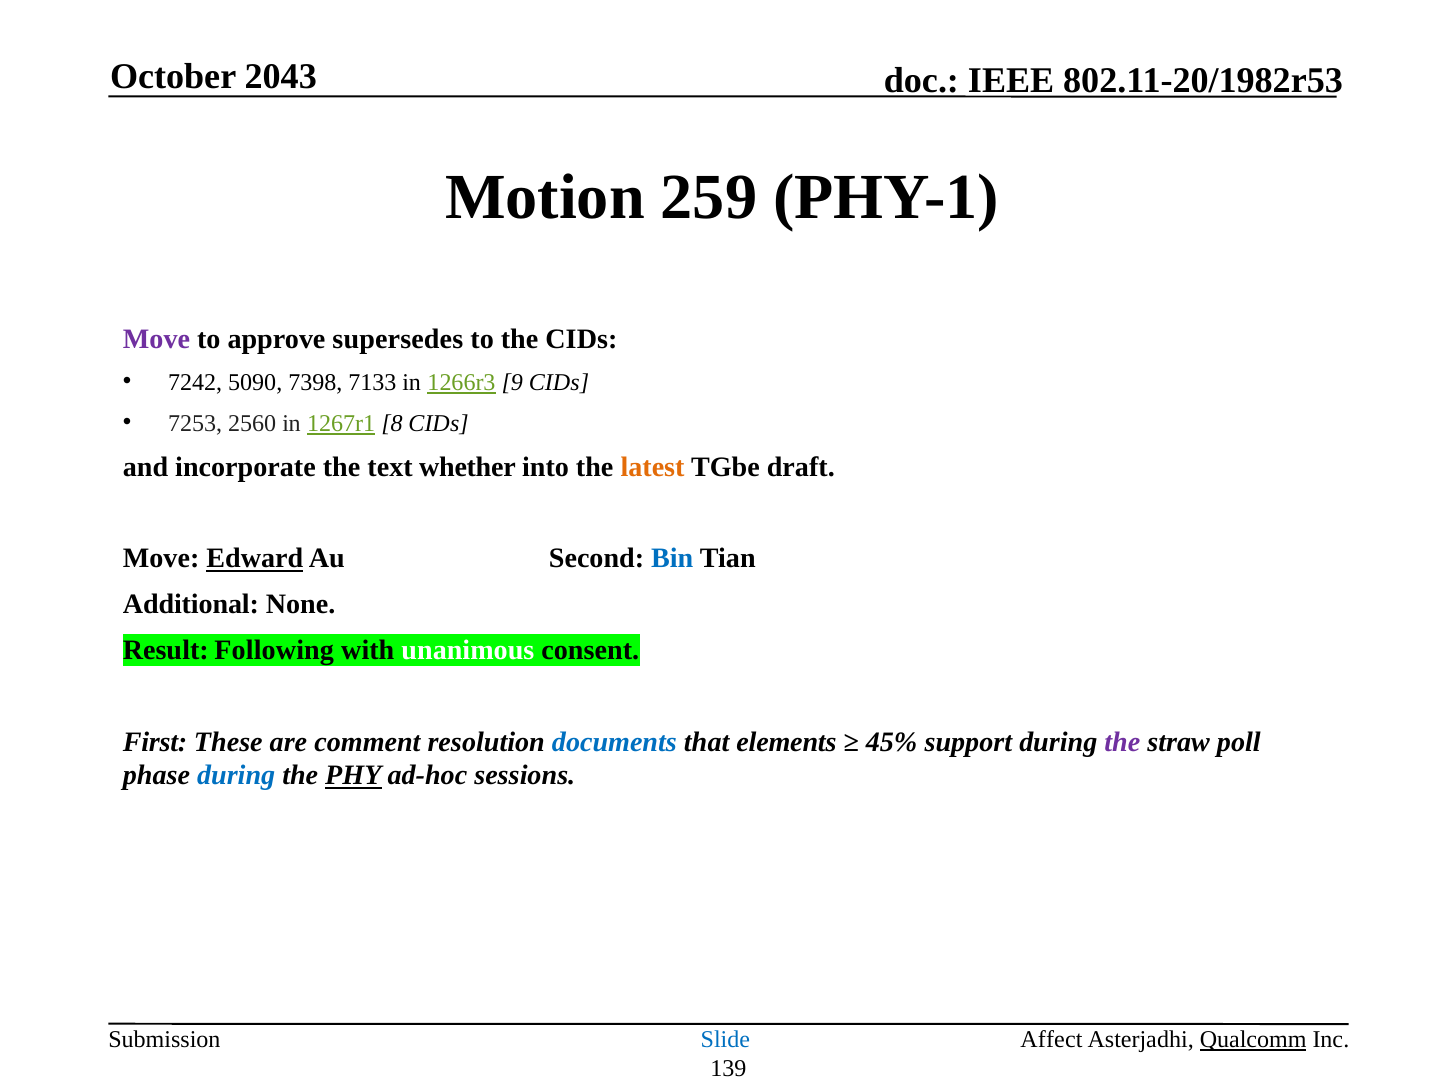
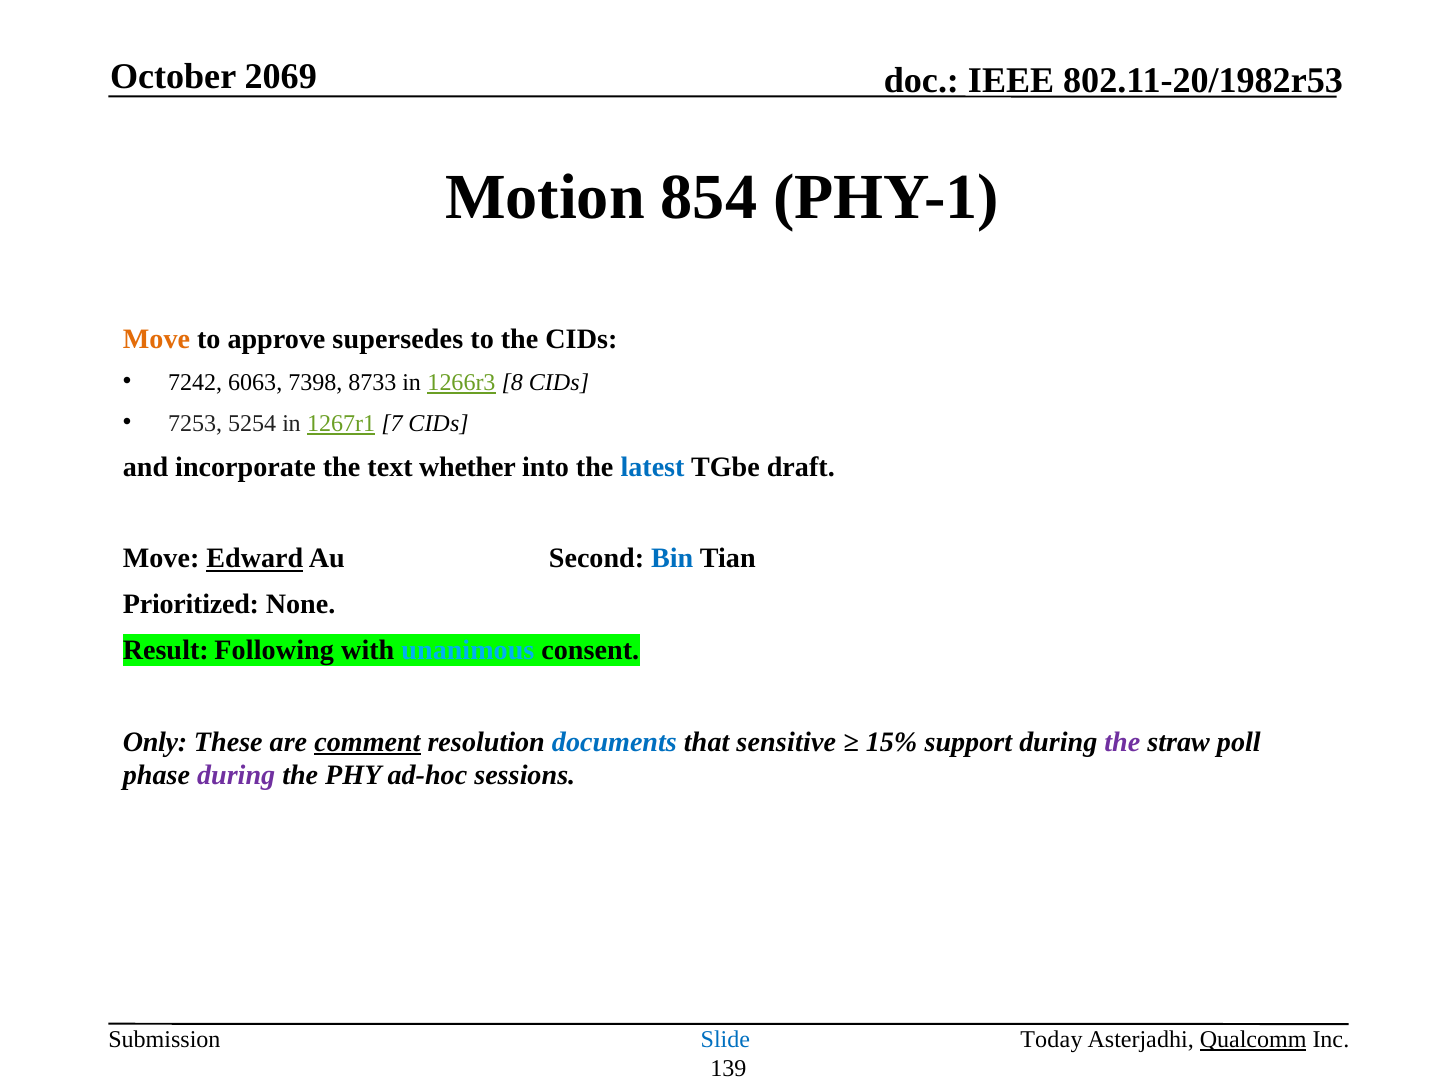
2043: 2043 -> 2069
259: 259 -> 854
Move at (156, 339) colour: purple -> orange
5090: 5090 -> 6063
7133: 7133 -> 8733
9: 9 -> 8
2560: 2560 -> 5254
8: 8 -> 7
latest colour: orange -> blue
Additional: Additional -> Prioritized
unanimous colour: white -> light blue
First: First -> Only
comment underline: none -> present
elements: elements -> sensitive
45%: 45% -> 15%
during at (236, 775) colour: blue -> purple
PHY underline: present -> none
Affect: Affect -> Today
